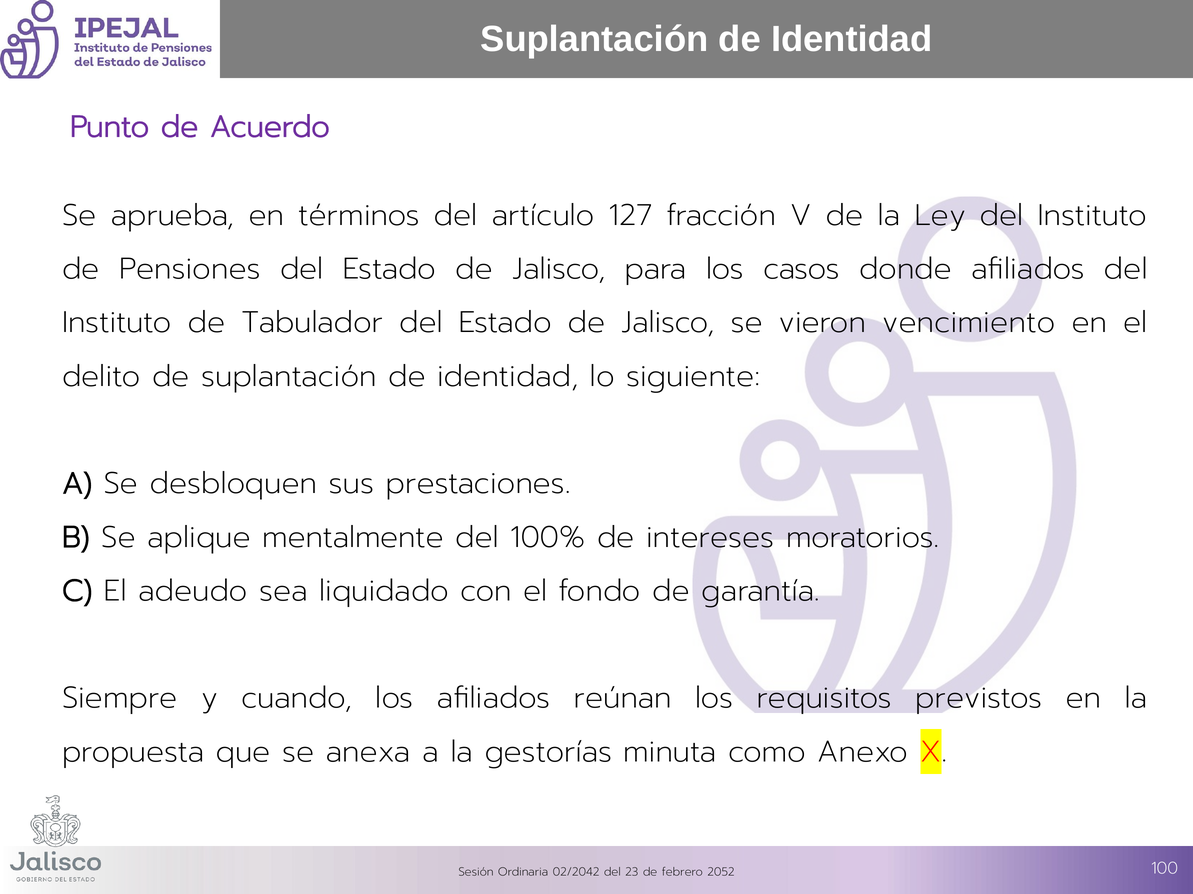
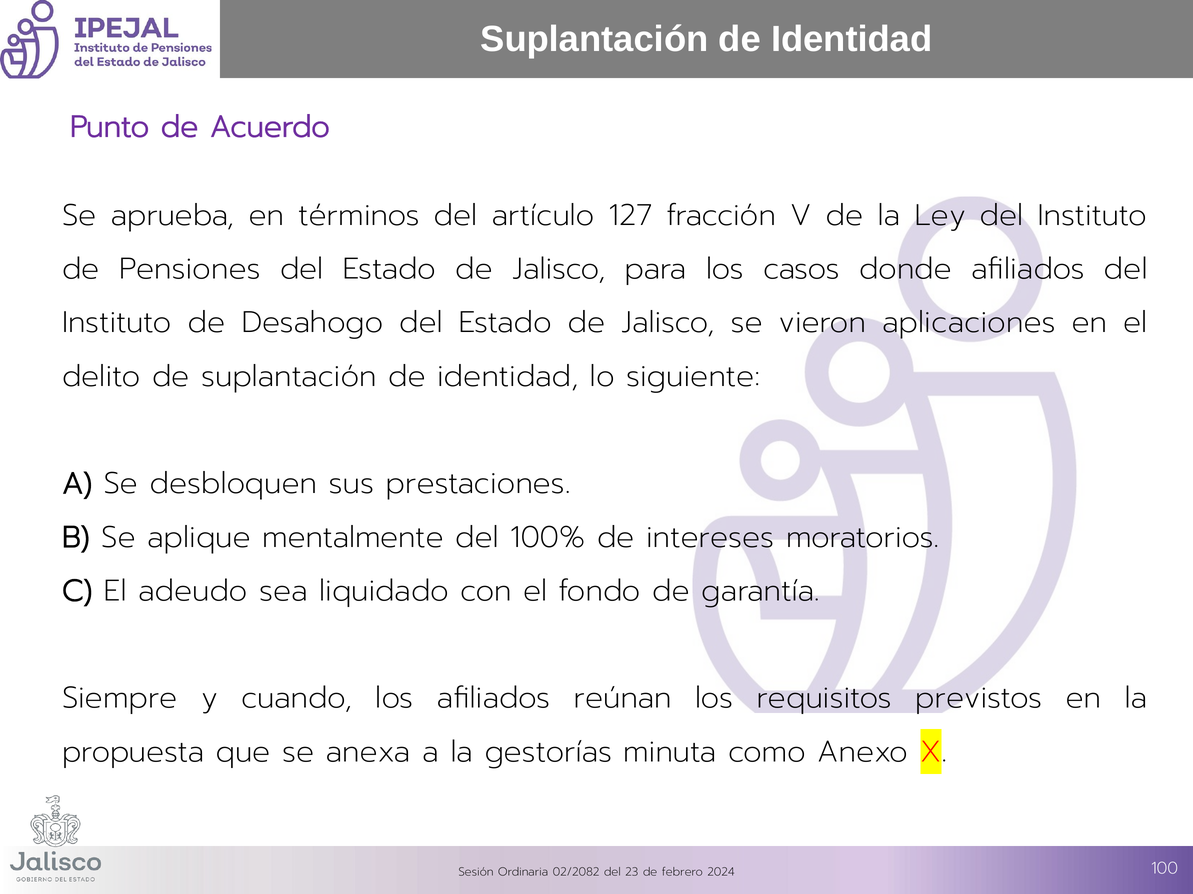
Tabulador: Tabulador -> Desahogo
vencimiento: vencimiento -> aplicaciones
02/2042: 02/2042 -> 02/2082
2052: 2052 -> 2024
